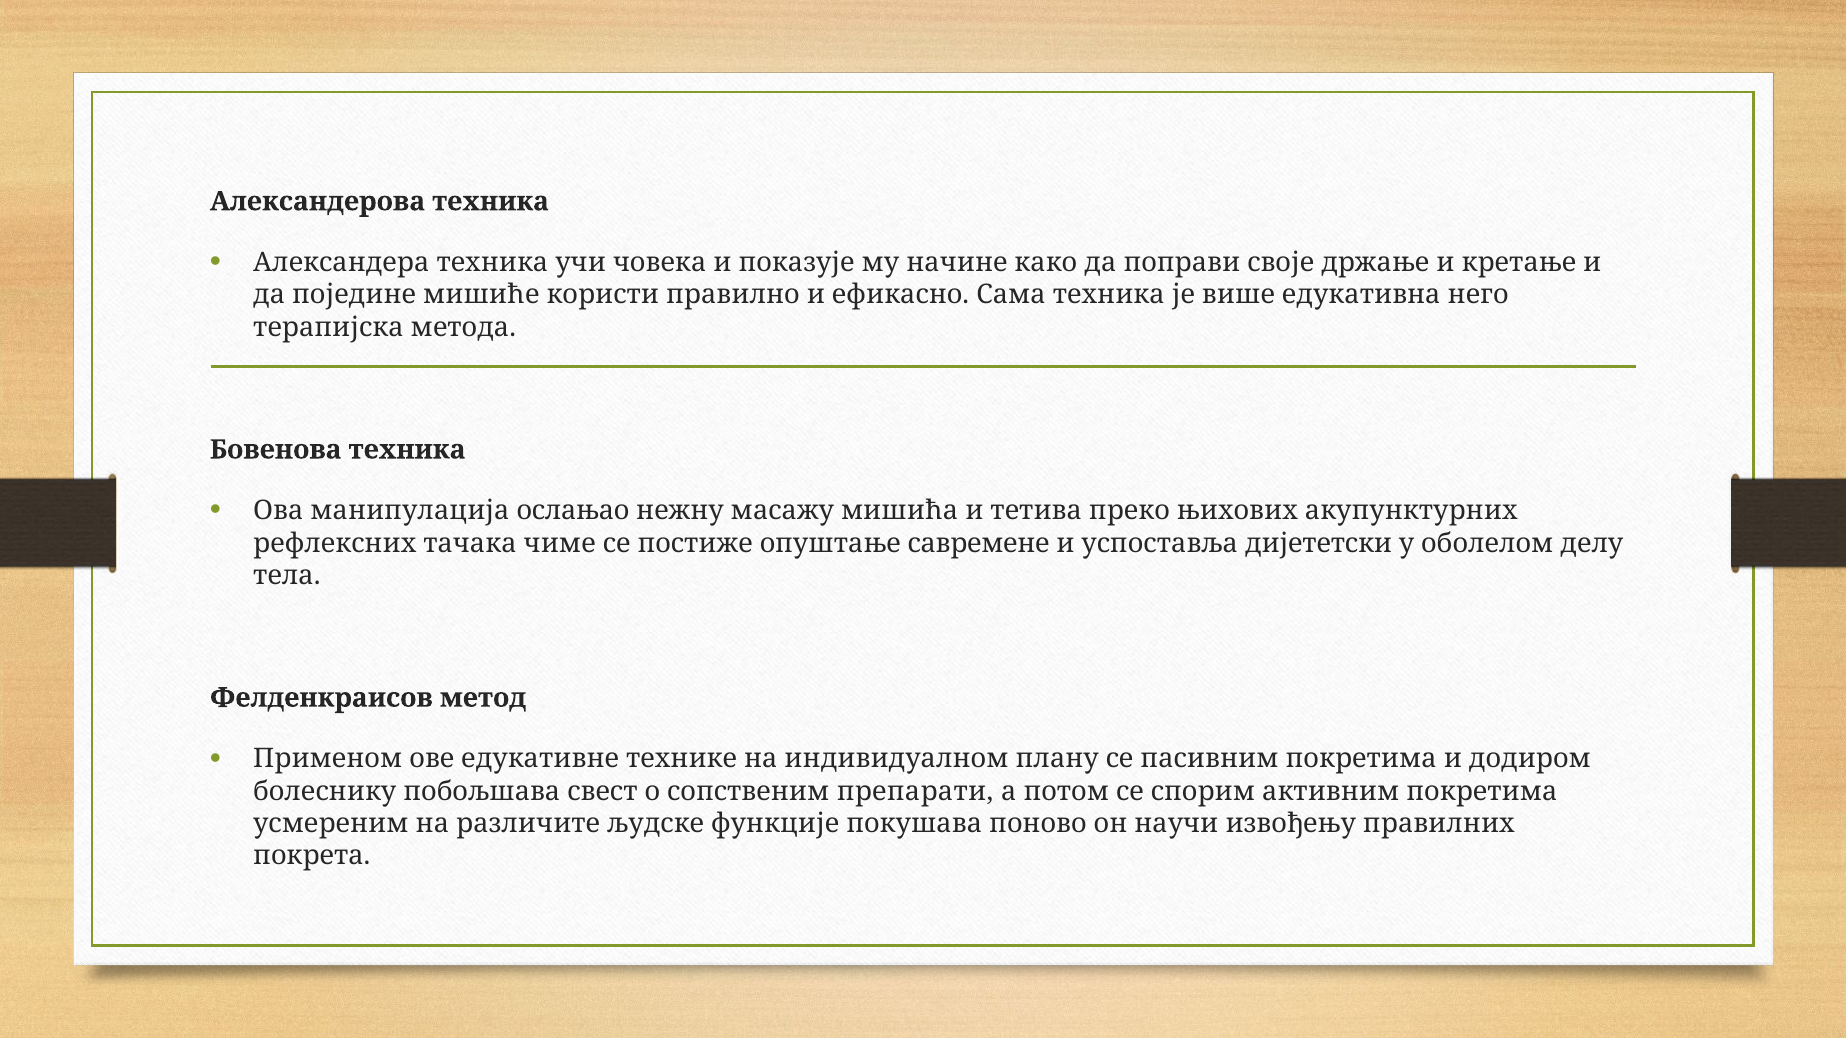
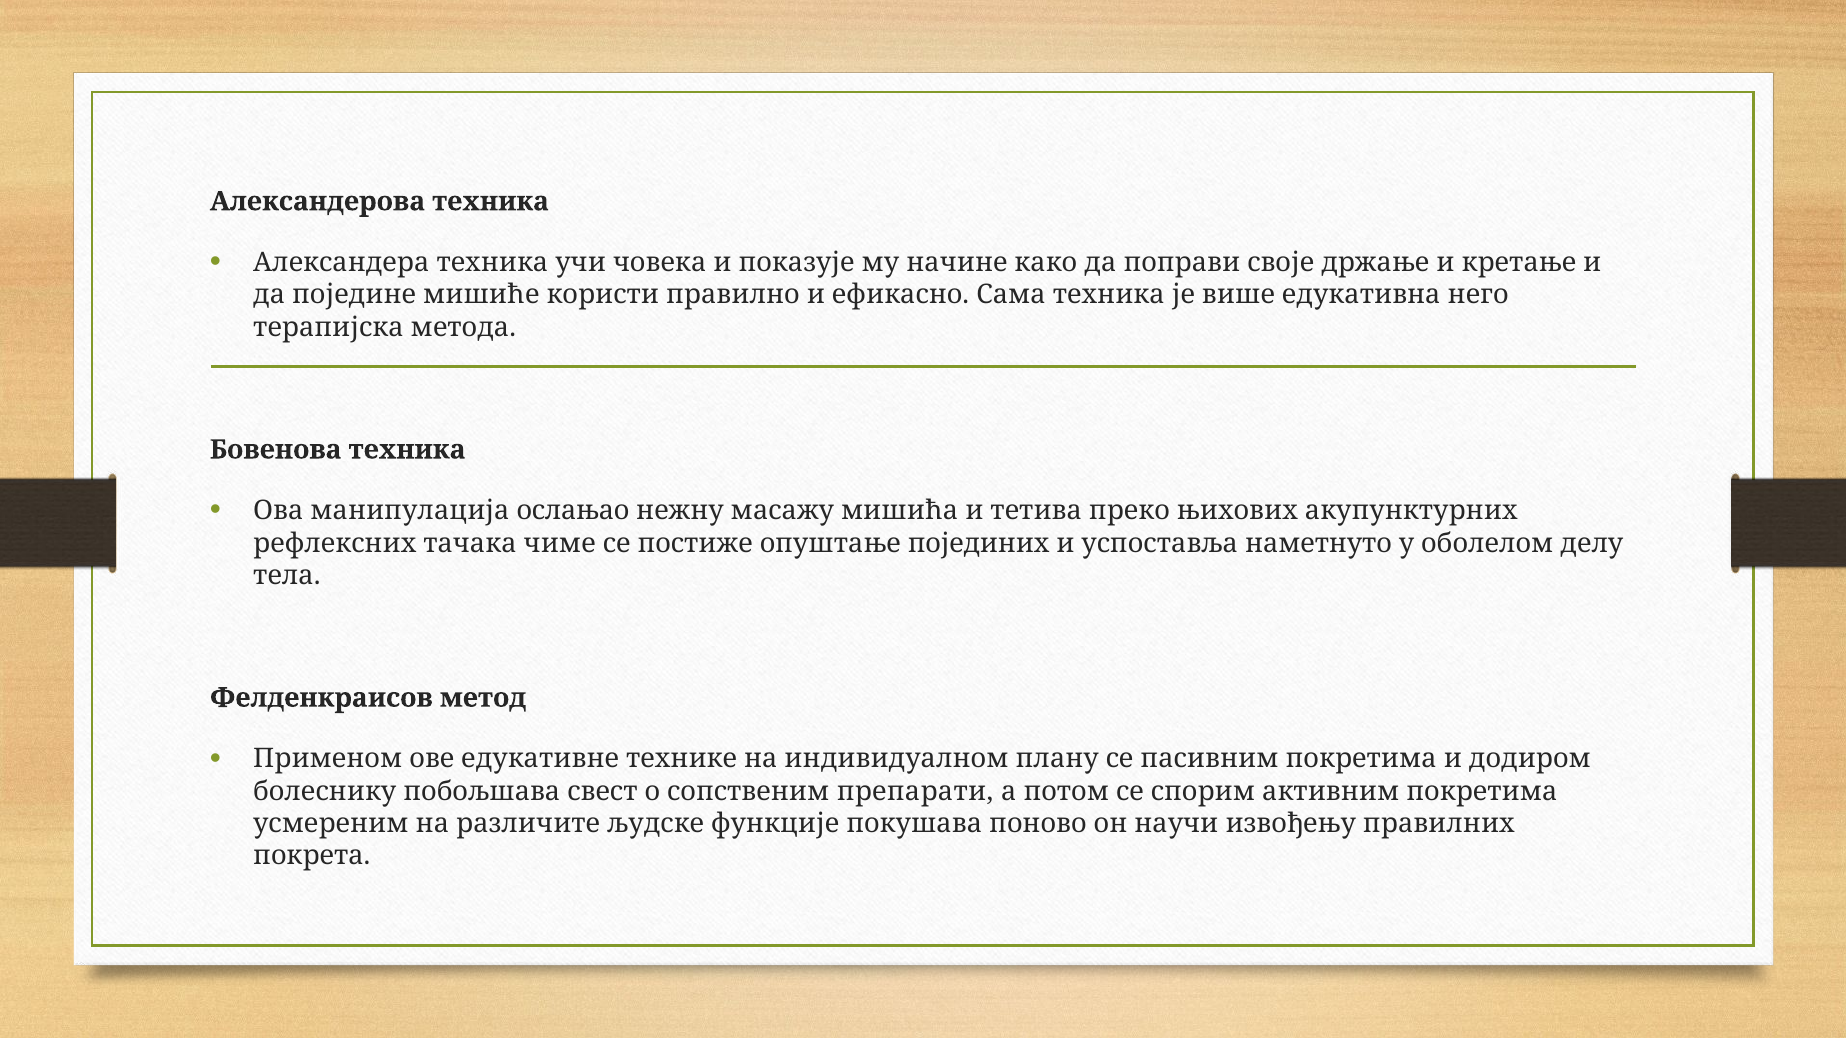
савремене: савремене -> појединих
дијететски: дијететски -> наметнуто
